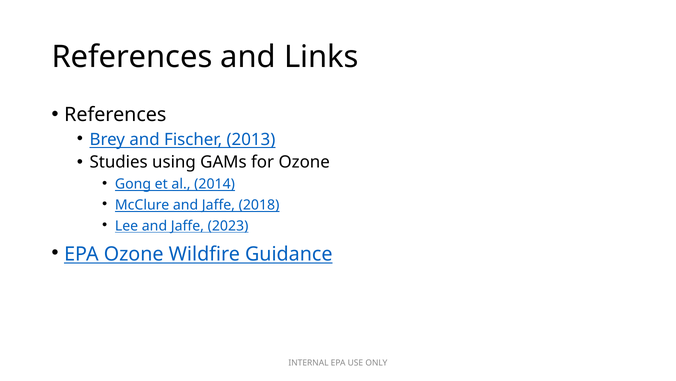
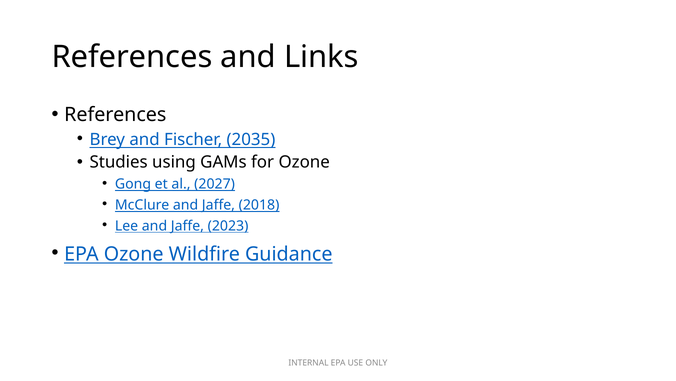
2013: 2013 -> 2035
2014: 2014 -> 2027
